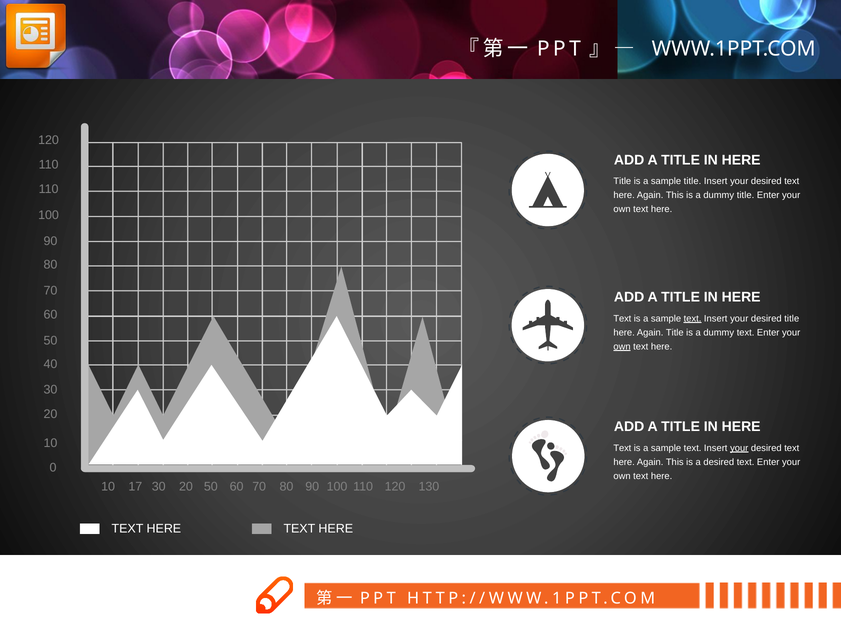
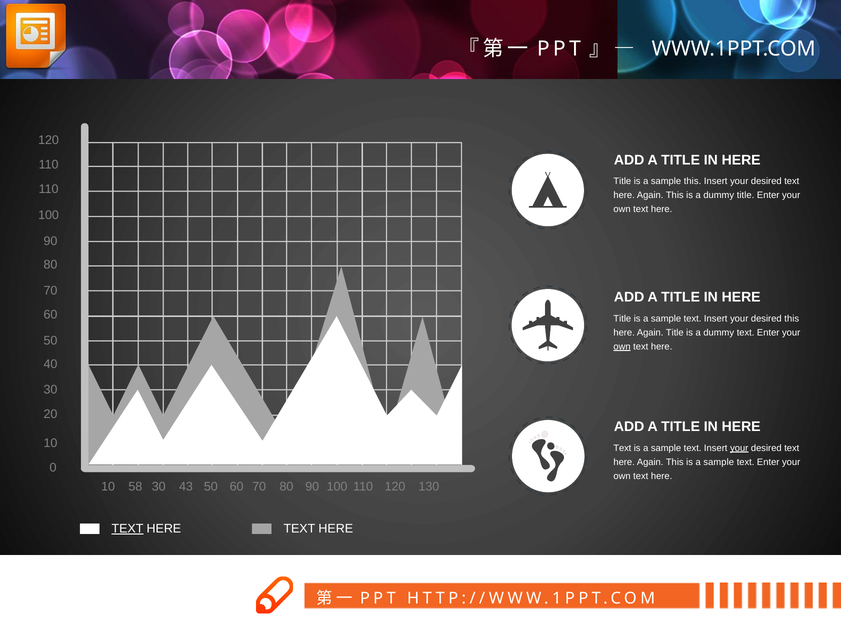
sample title: title -> this
Text at (622, 319): Text -> Title
text at (693, 319) underline: present -> none
desired title: title -> this
This is a desired: desired -> sample
17: 17 -> 58
30 20: 20 -> 43
TEXT at (127, 529) underline: none -> present
